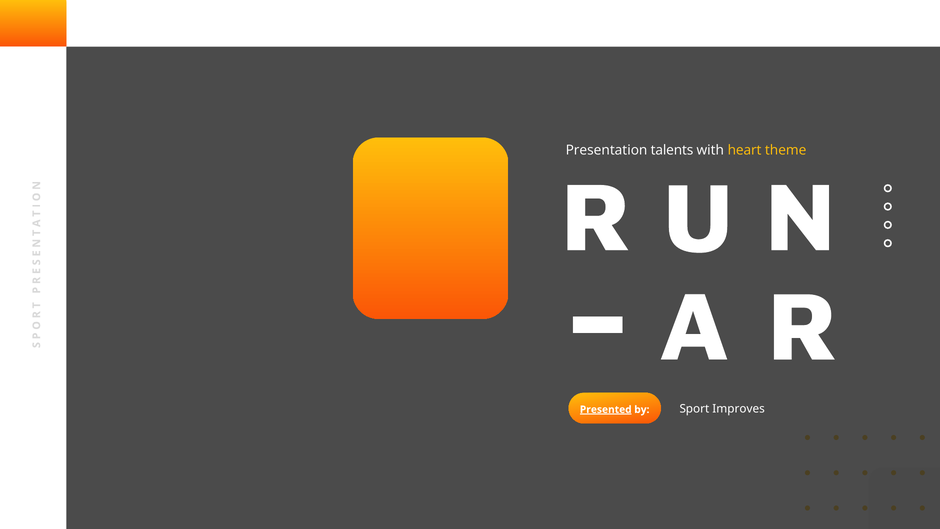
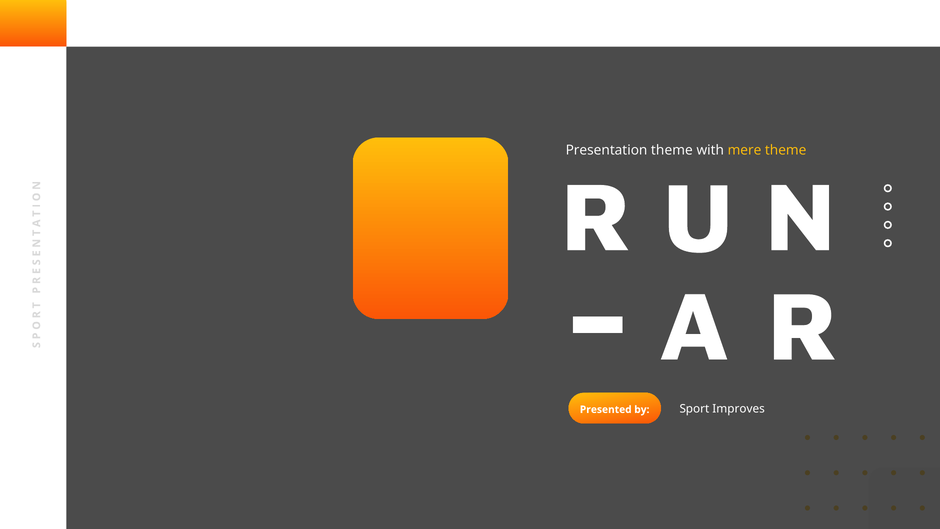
Presentation talents: talents -> theme
heart: heart -> mere
Presented underline: present -> none
